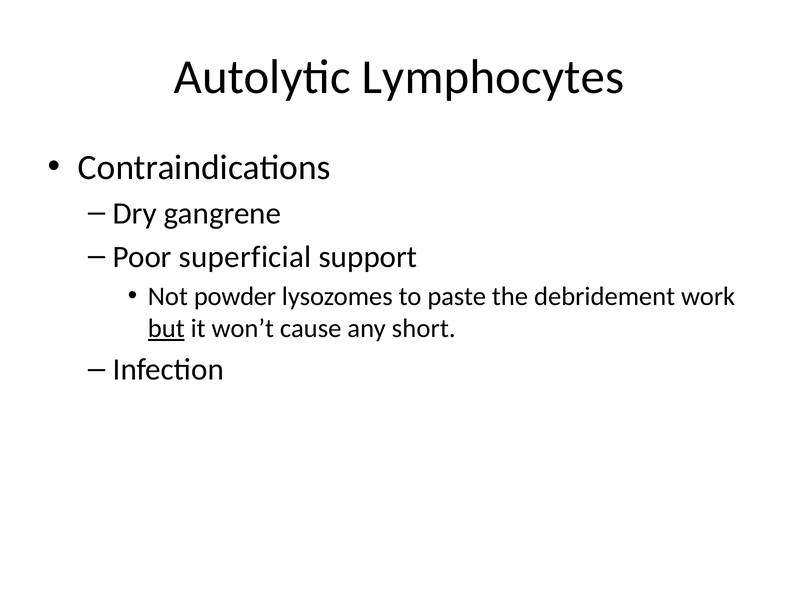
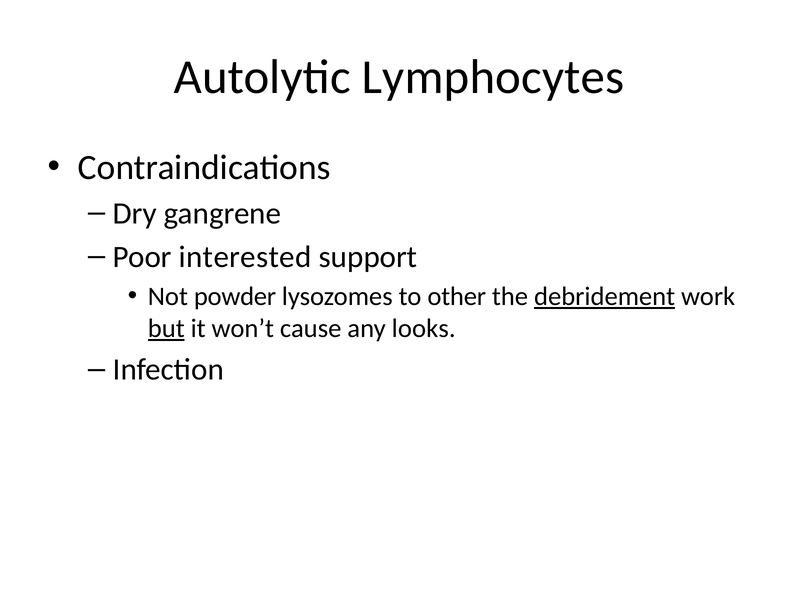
superficial: superficial -> interested
paste: paste -> other
debridement underline: none -> present
short: short -> looks
